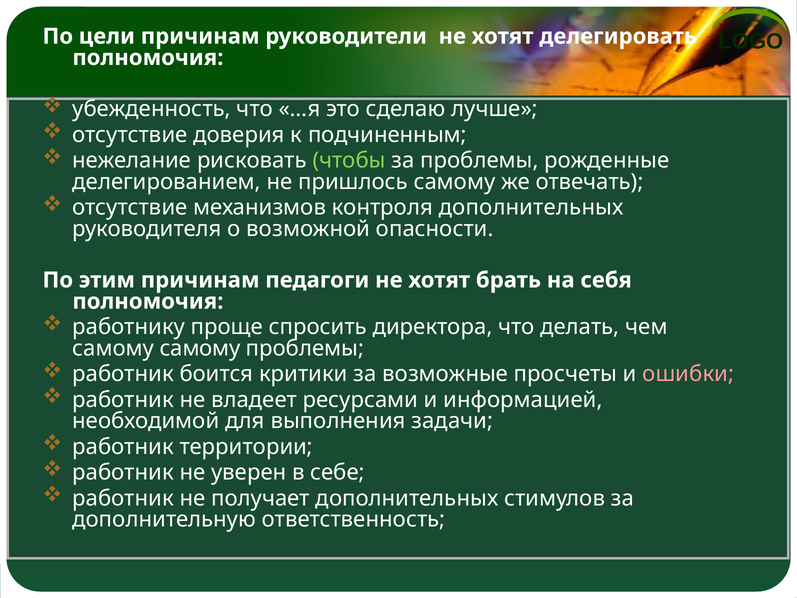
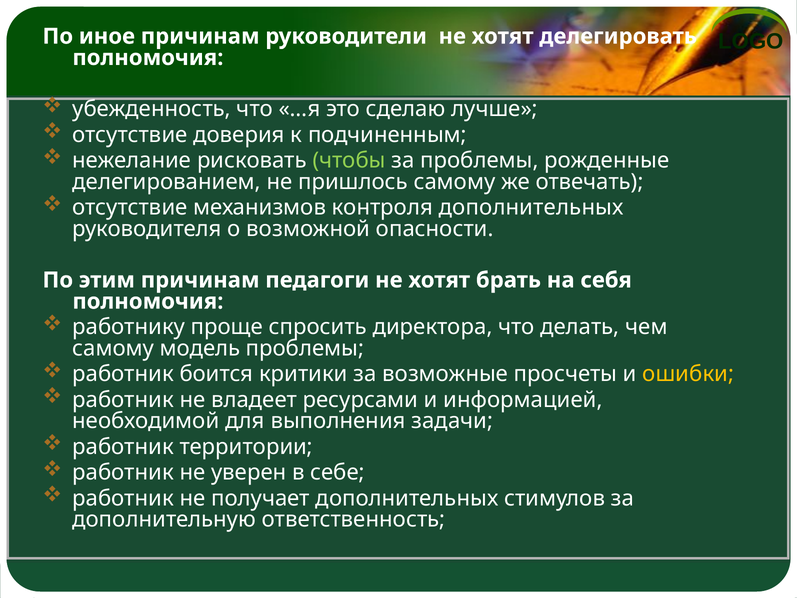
цели: цели -> иное
самому самому: самому -> модель
ошибки colour: pink -> yellow
